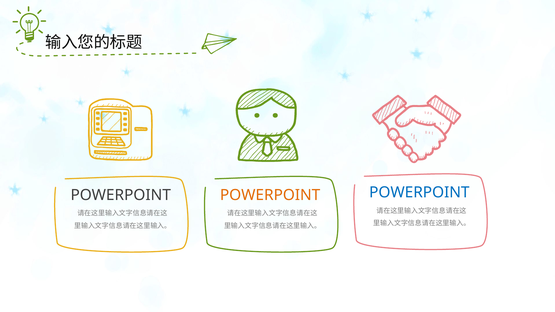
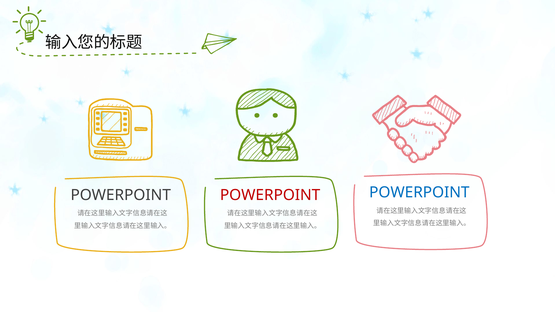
POWERPOINT at (270, 195) colour: orange -> red
